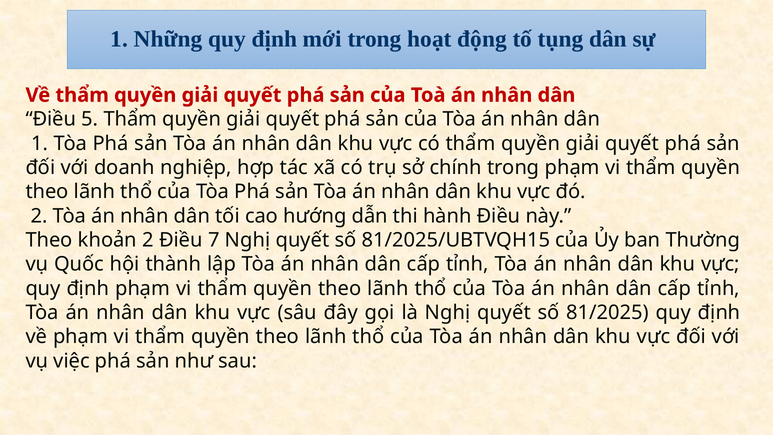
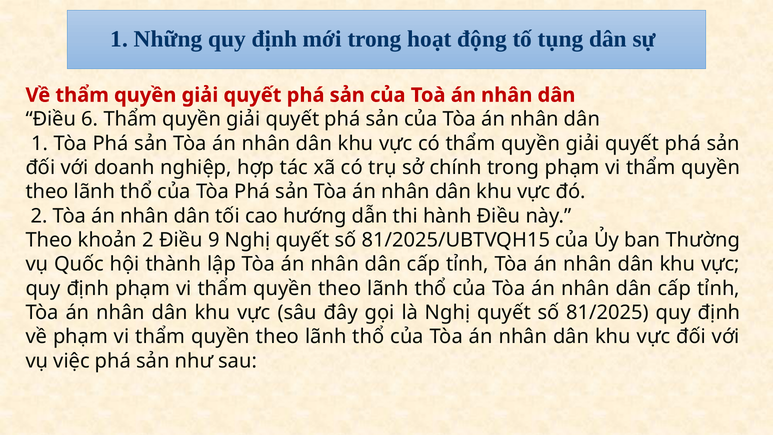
5: 5 -> 6
7: 7 -> 9
